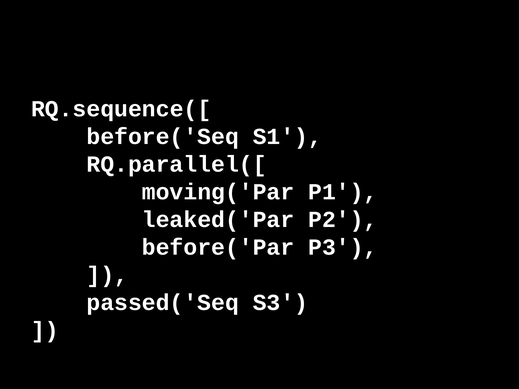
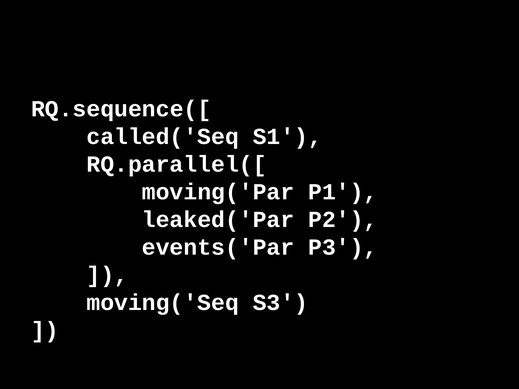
before('Seq: before('Seq -> called('Seq
before('Par: before('Par -> events('Par
passed('Seq: passed('Seq -> moving('Seq
